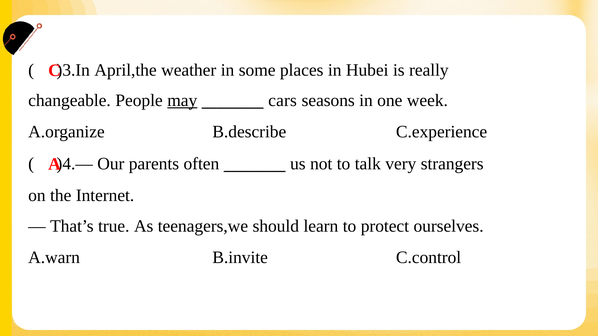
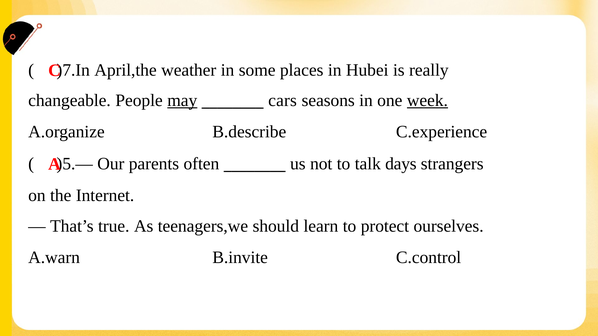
)3.In: )3.In -> )7.In
week underline: none -> present
)4.—: )4.— -> )5.—
very: very -> days
